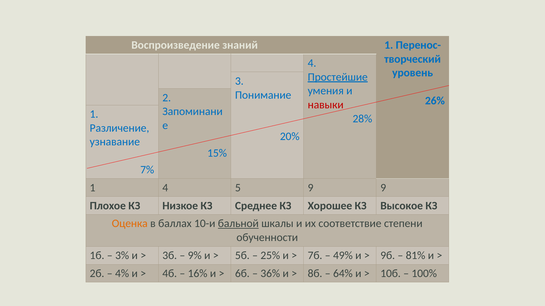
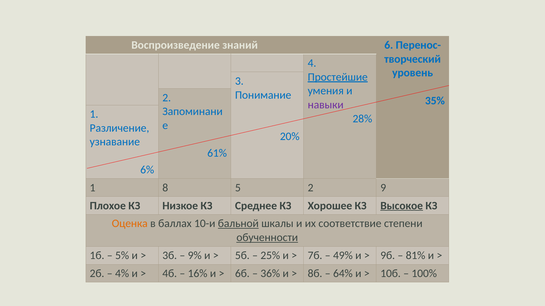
знаний 1: 1 -> 6
26%: 26% -> 35%
навыки colour: red -> purple
15%: 15% -> 61%
7%: 7% -> 6%
1 4: 4 -> 8
5 9: 9 -> 2
Высокое underline: none -> present
обученности underline: none -> present
3%: 3% -> 5%
